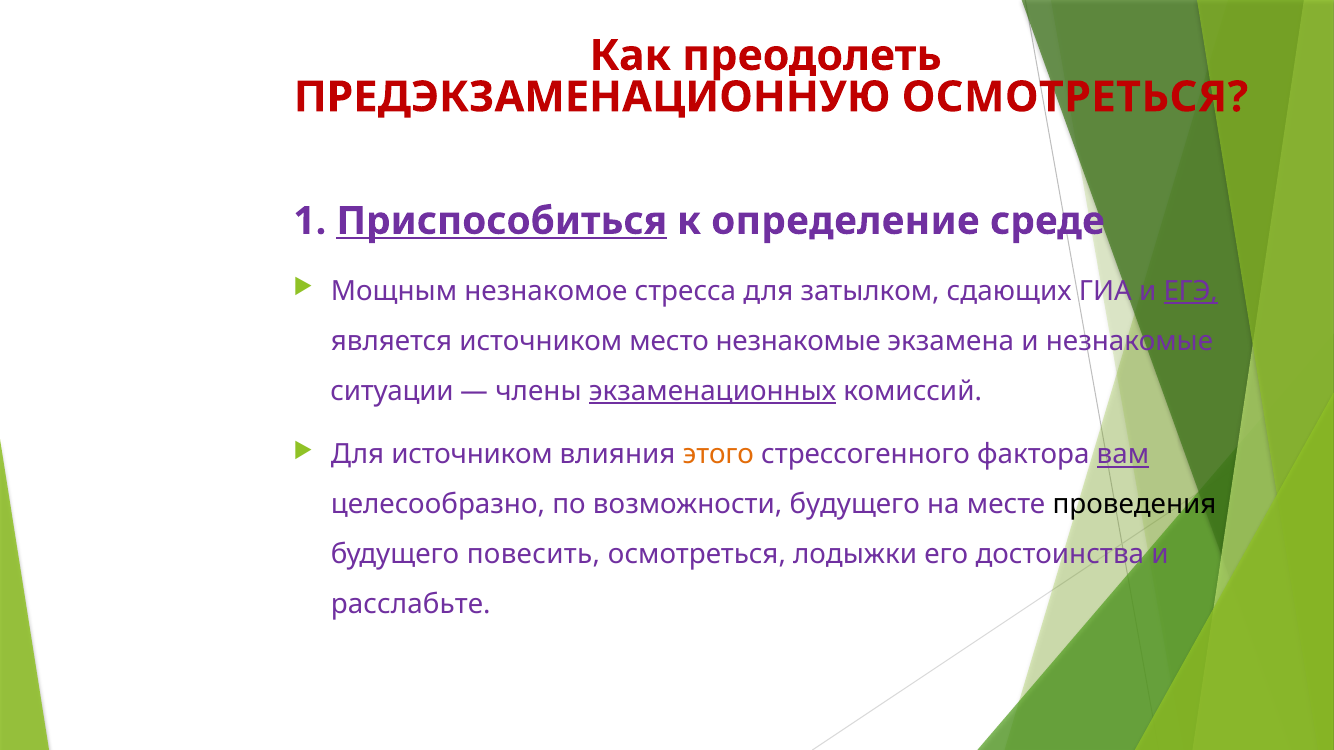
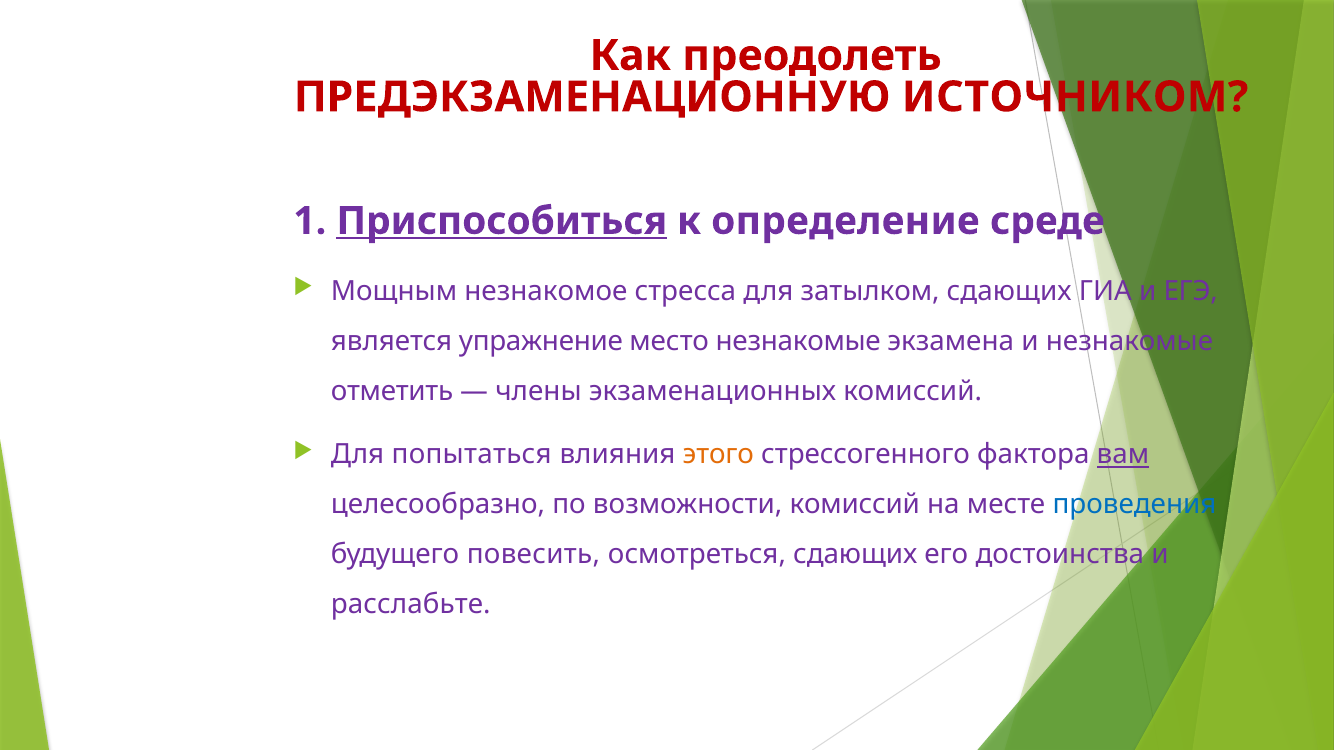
ПРЕДЭКЗАМЕНАЦИОННУЮ ОСМОТРЕТЬСЯ: ОСМОТРЕТЬСЯ -> ИСТОЧНИКОМ
ЕГЭ underline: present -> none
является источником: источником -> упражнение
ситуации: ситуации -> отметить
экзаменационных underline: present -> none
Для источником: источником -> попытаться
возможности будущего: будущего -> комиссий
проведения colour: black -> blue
осмотреться лодыжки: лодыжки -> сдающих
